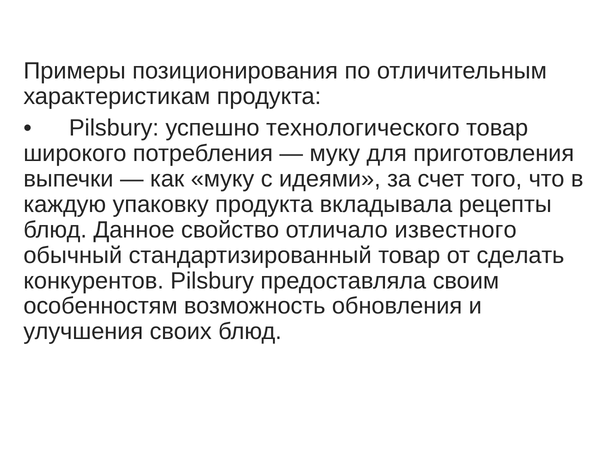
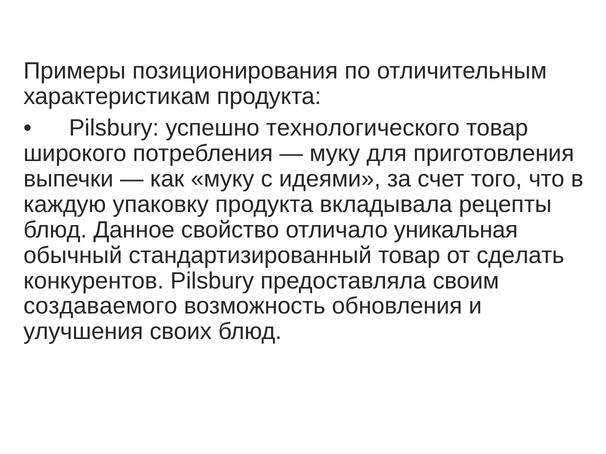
известного: известного -> уникальная
особенностям: особенностям -> создаваемого
